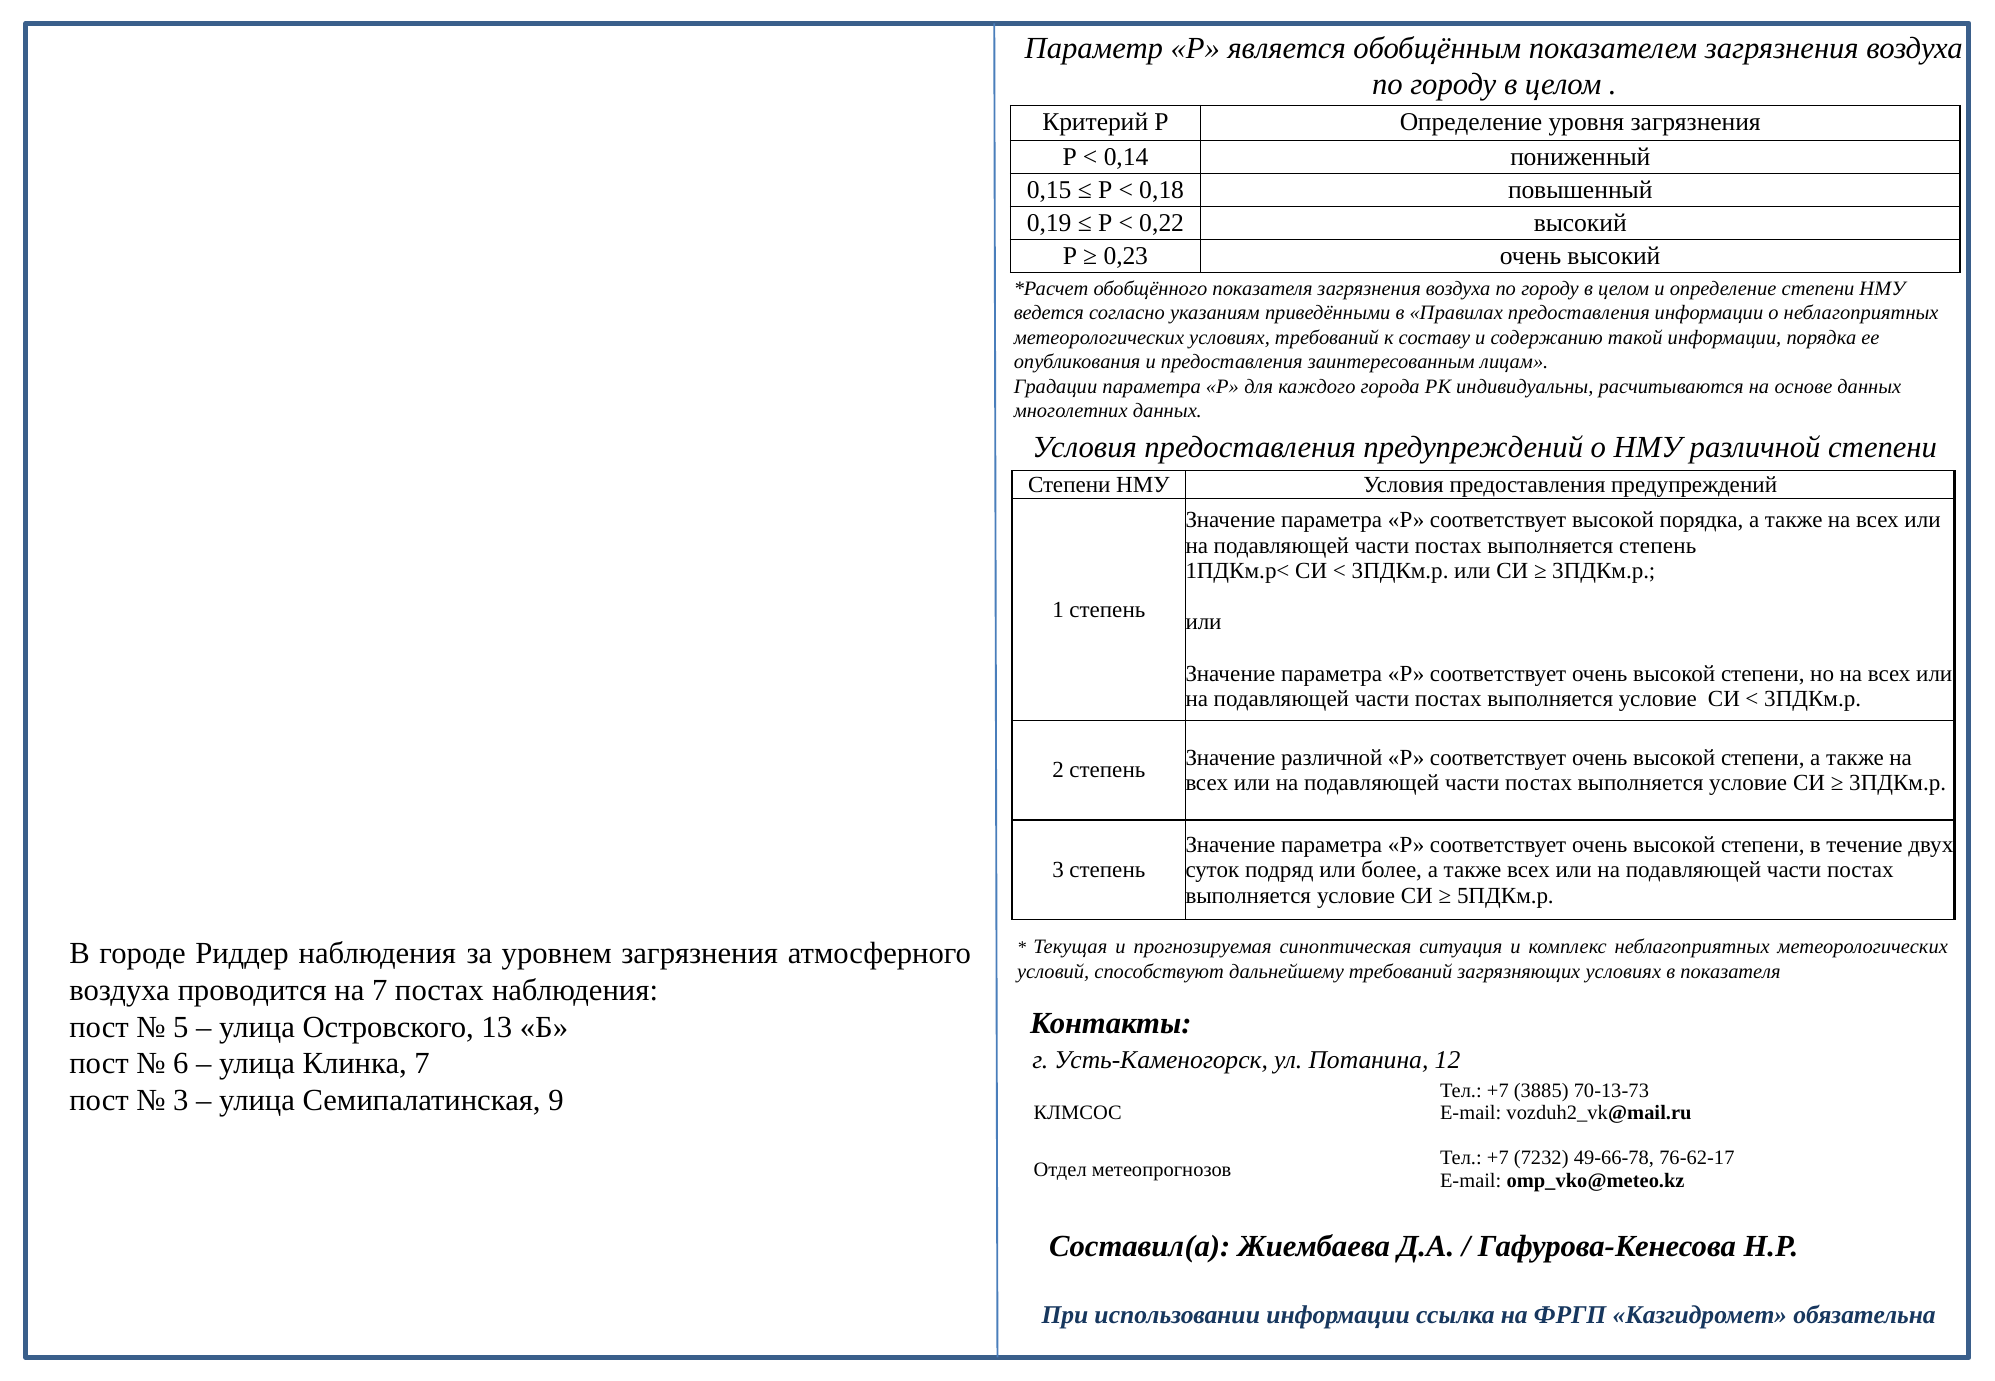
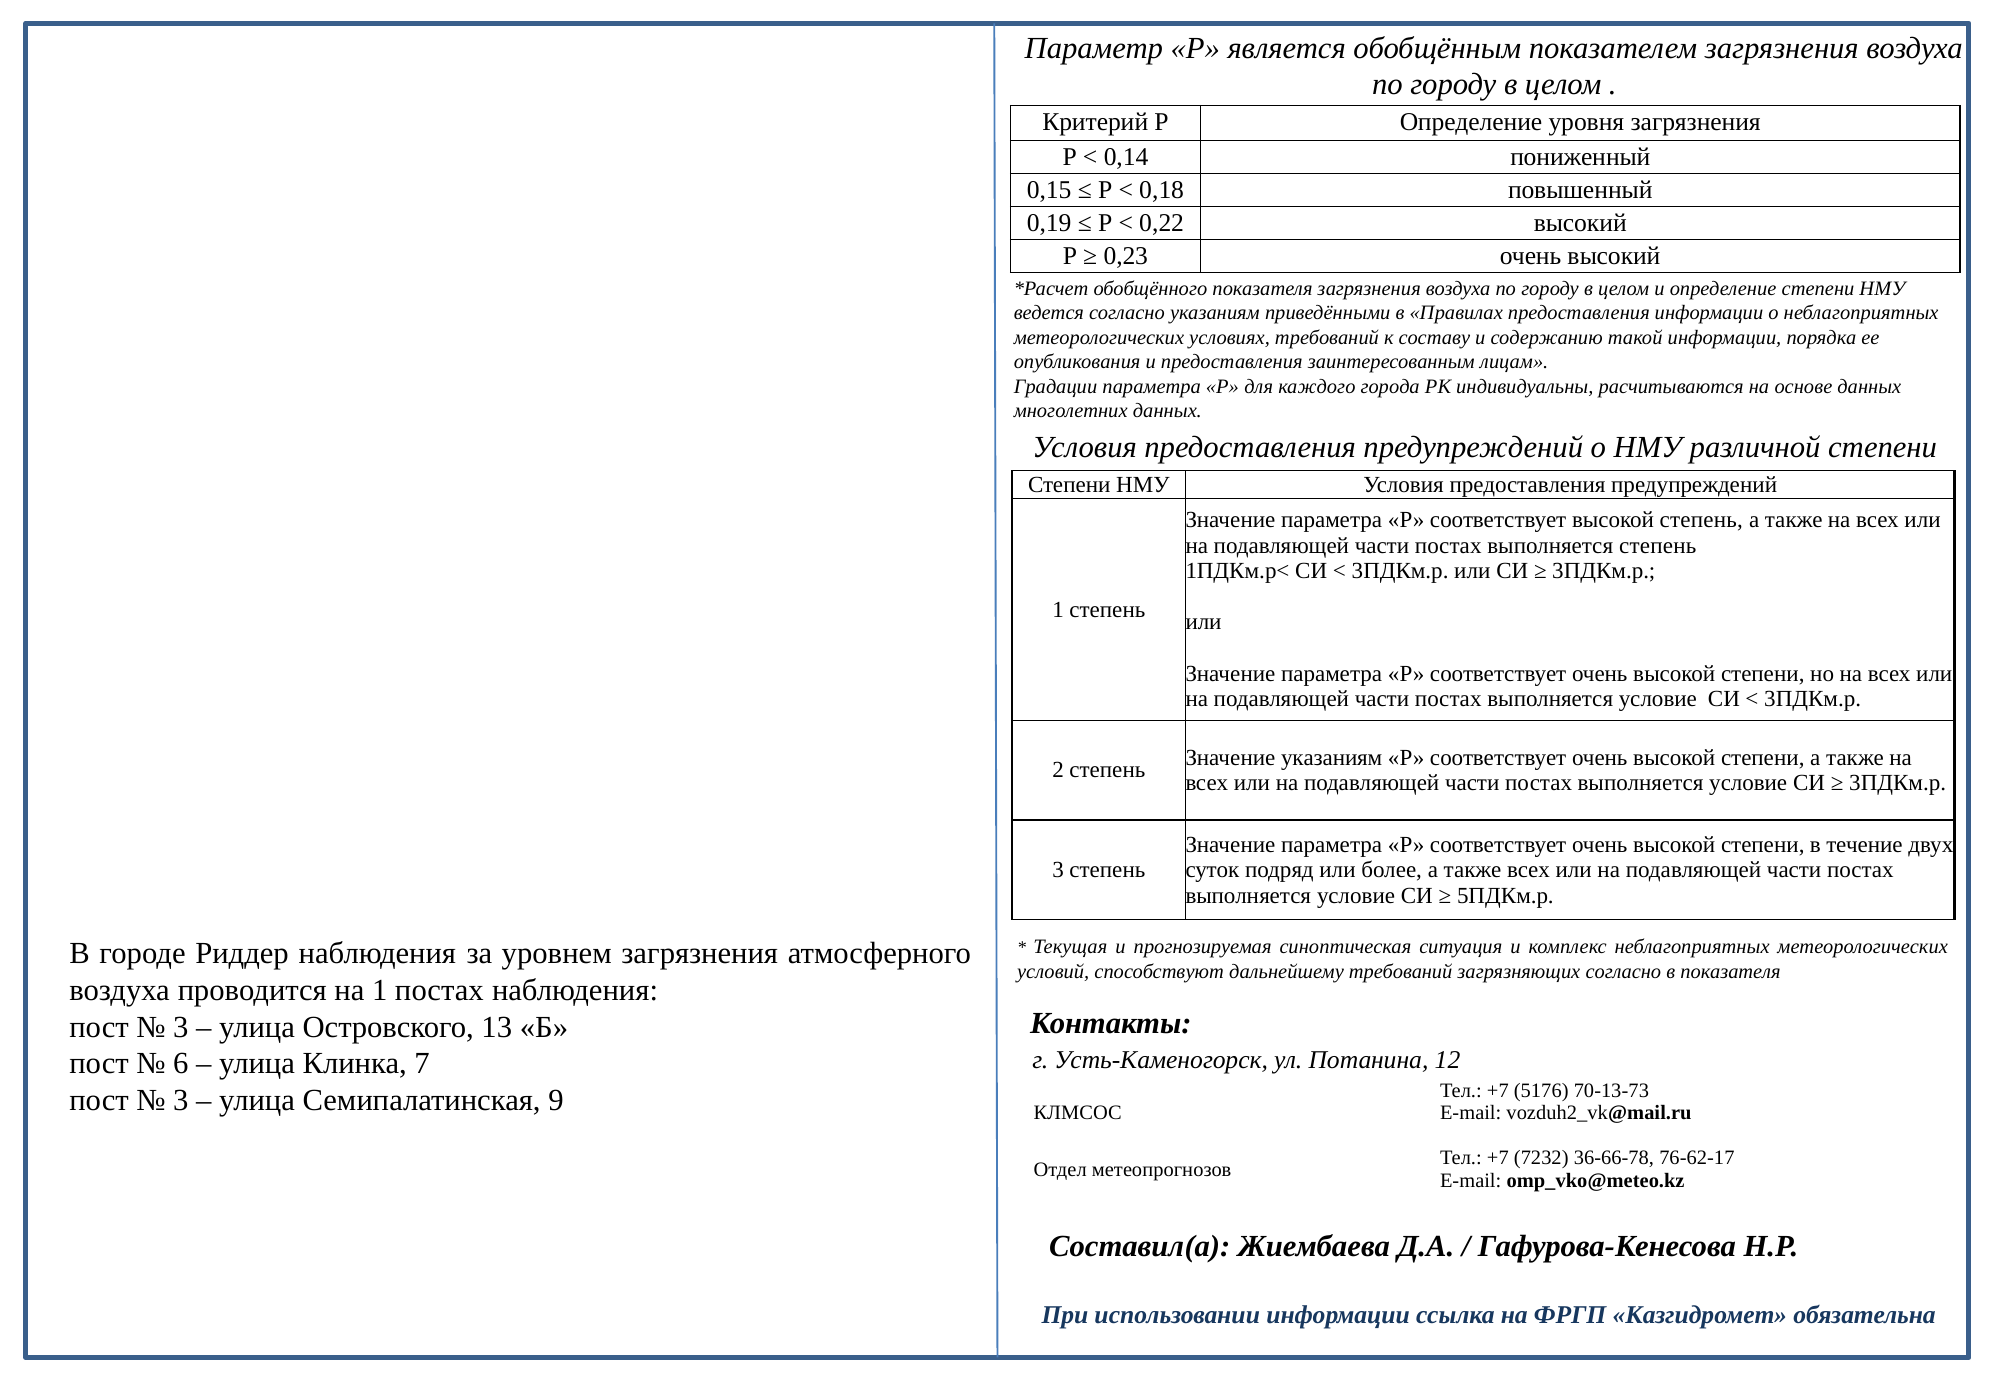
высокой порядка: порядка -> степень
Значение различной: различной -> указаниям
загрязняющих условиях: условиях -> согласно
на 7: 7 -> 1
5 at (181, 1027): 5 -> 3
3885: 3885 -> 5176
49-66-78: 49-66-78 -> 36-66-78
